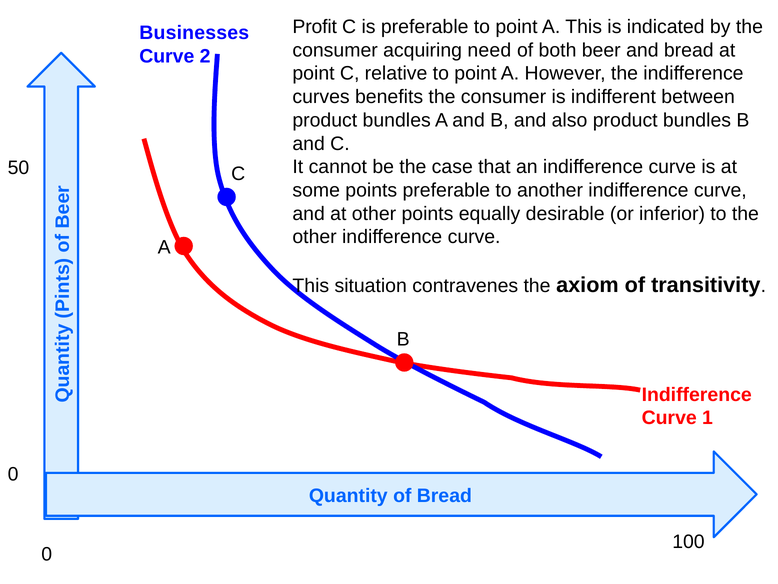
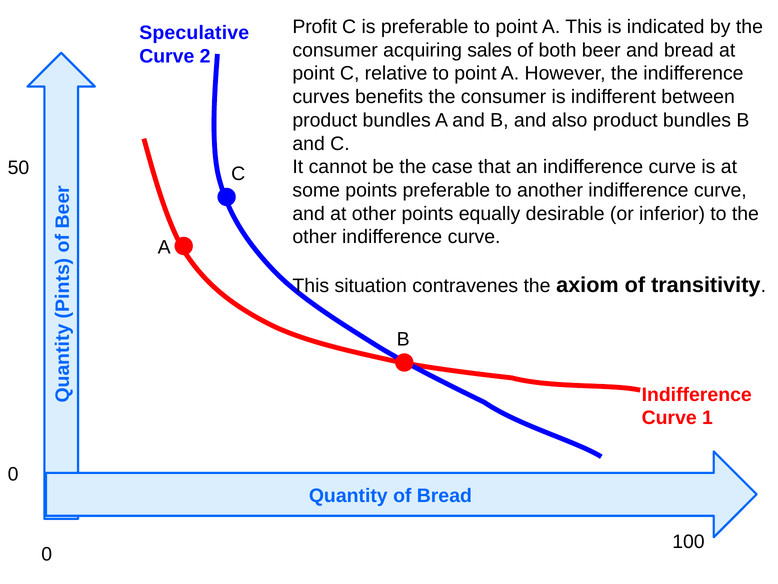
Businesses: Businesses -> Speculative
need: need -> sales
